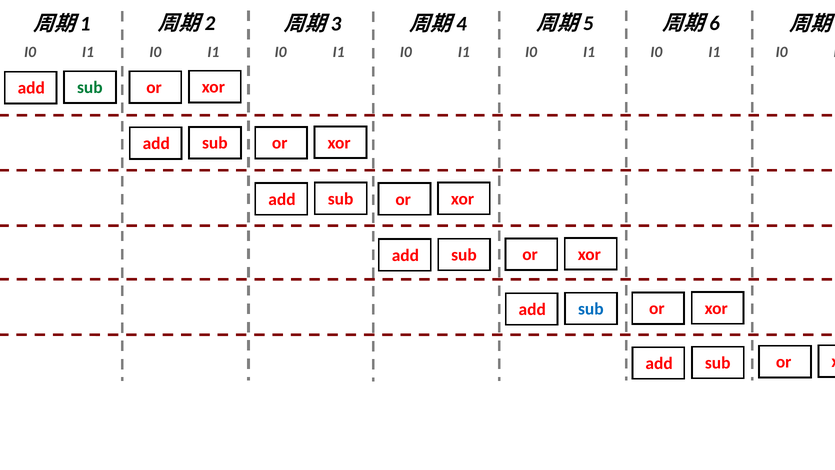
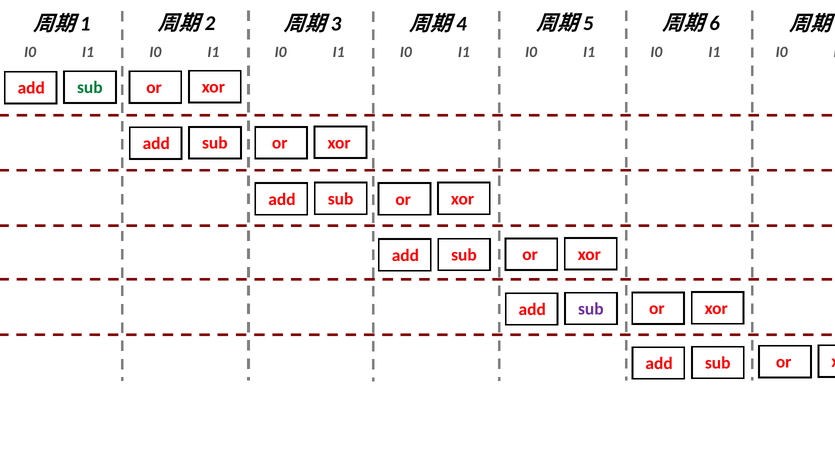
sub at (591, 309) colour: blue -> purple
